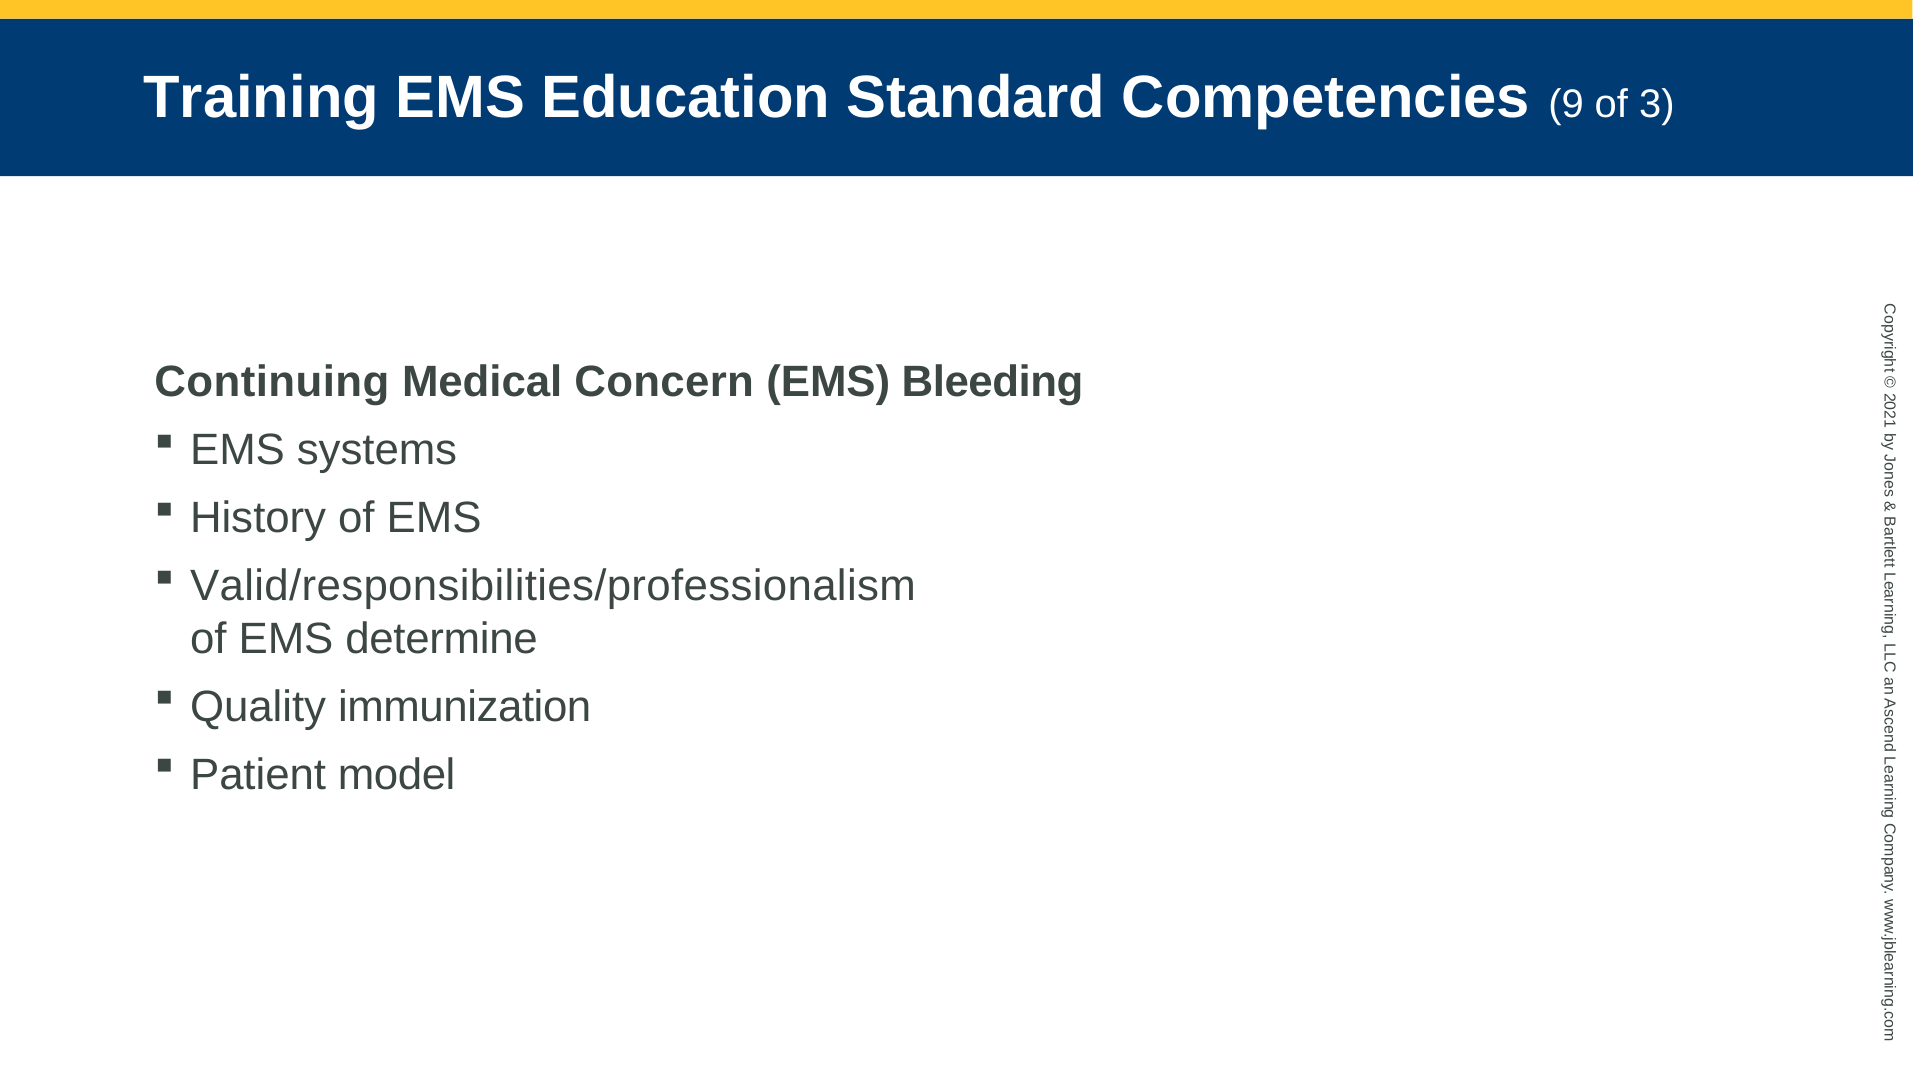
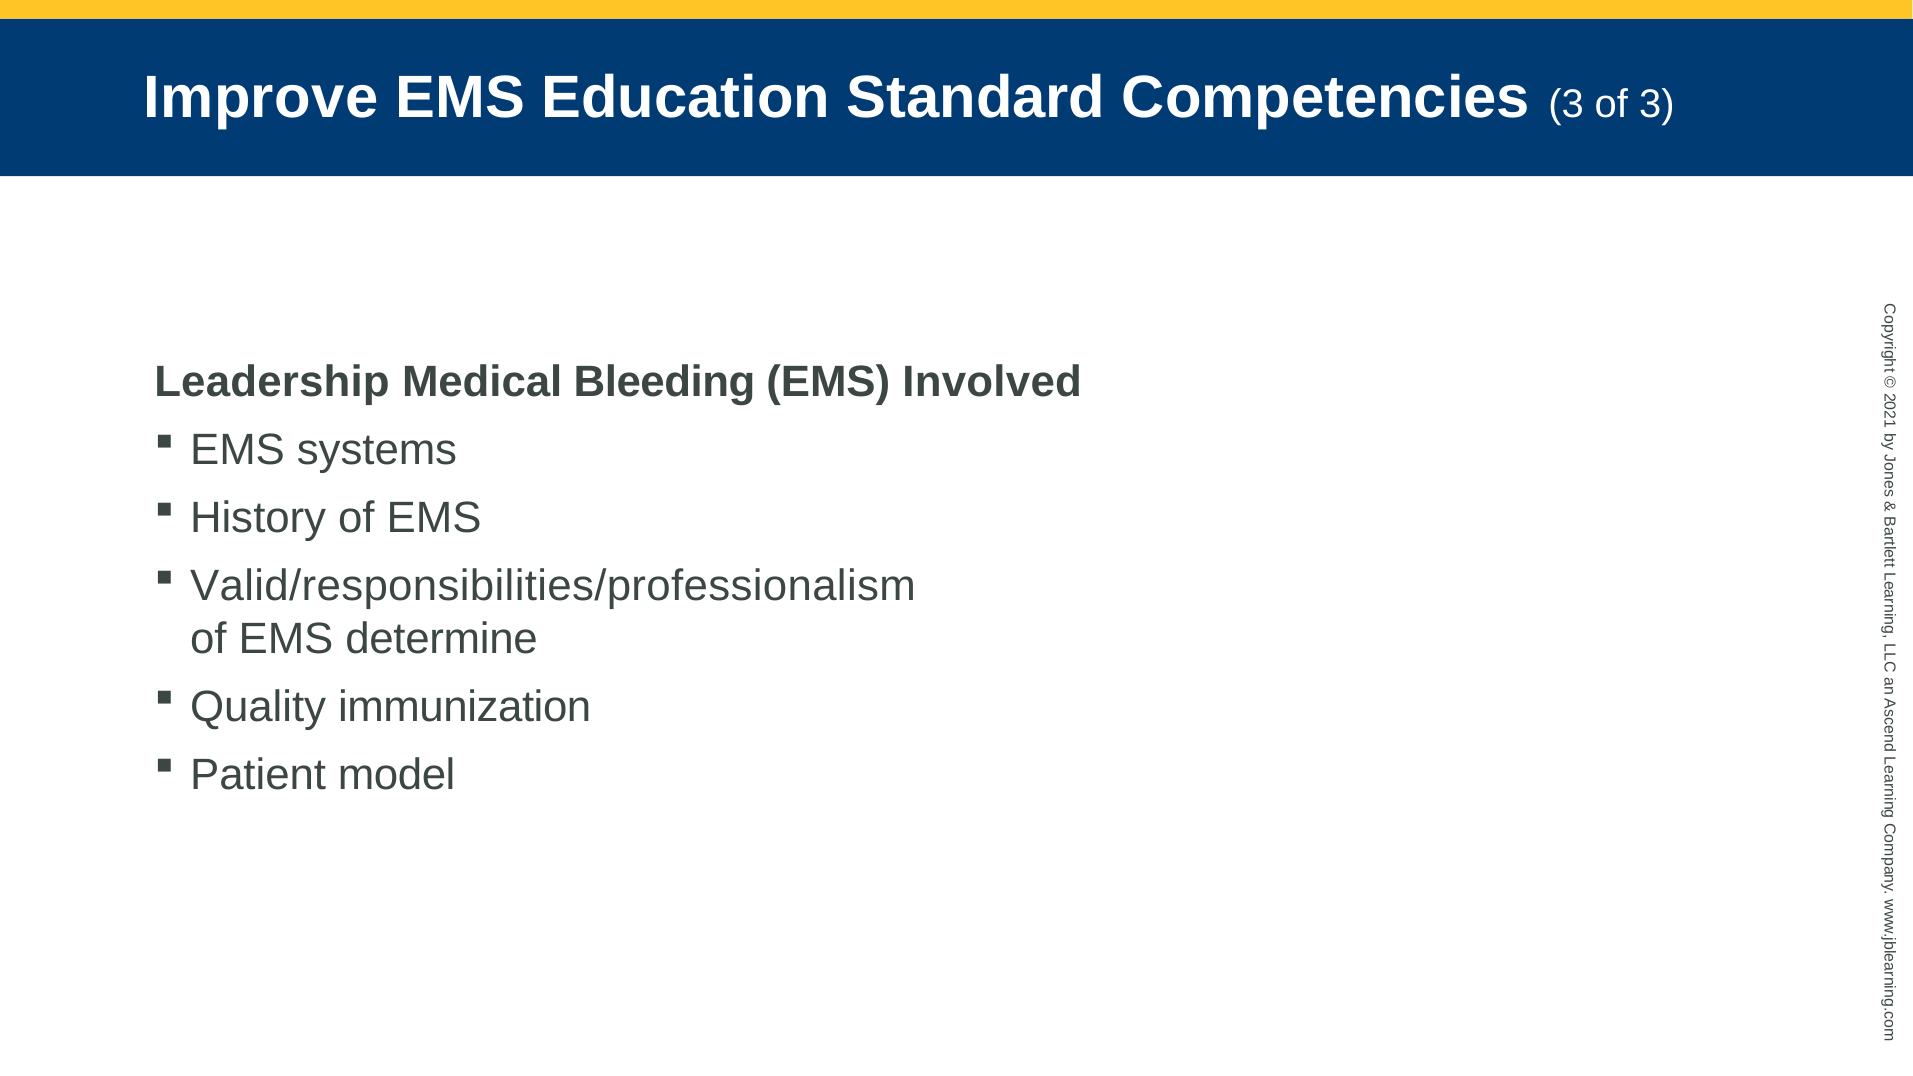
Training: Training -> Improve
Competencies 9: 9 -> 3
Continuing: Continuing -> Leadership
Concern: Concern -> Bleeding
Bleeding: Bleeding -> Involved
